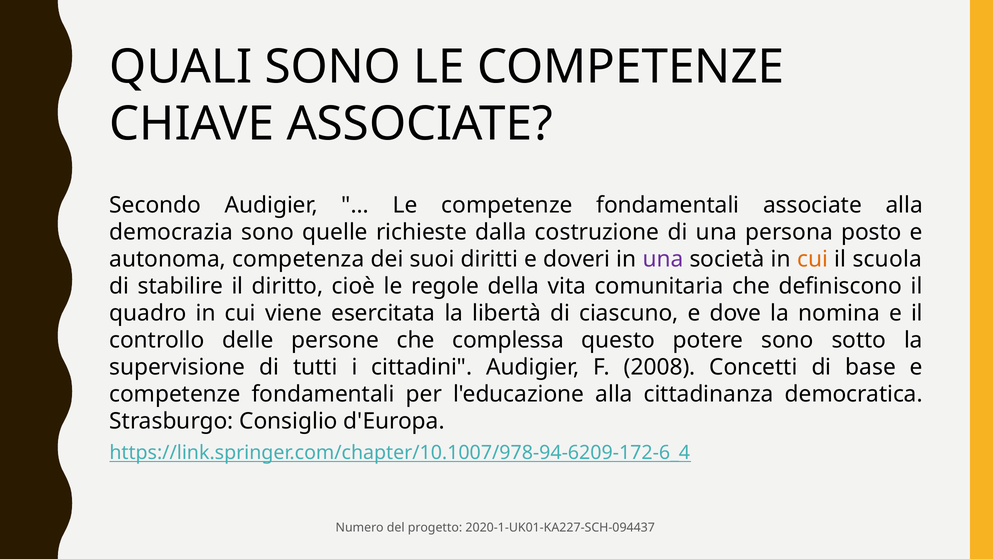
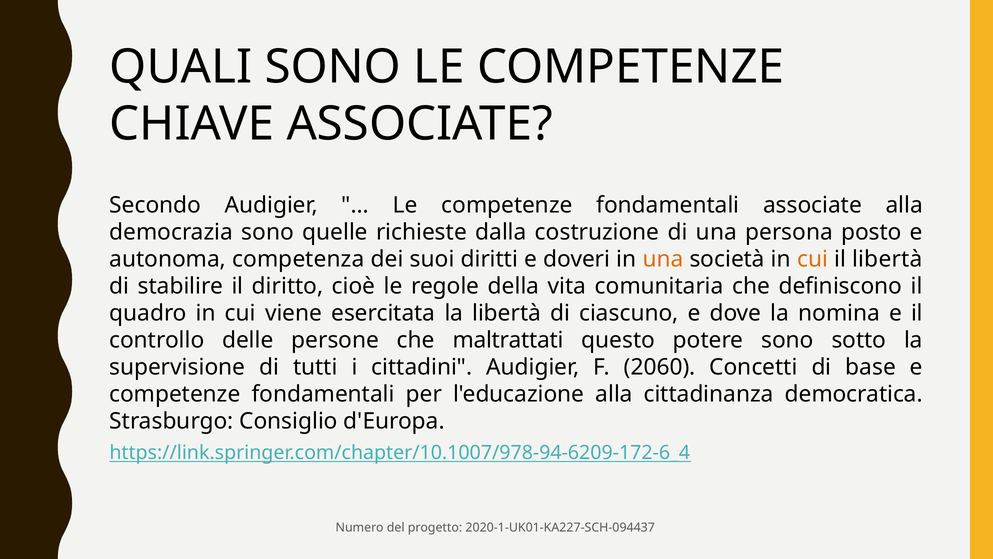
una at (663, 259) colour: purple -> orange
il scuola: scuola -> libertà
complessa: complessa -> maltrattati
2008: 2008 -> 2060
